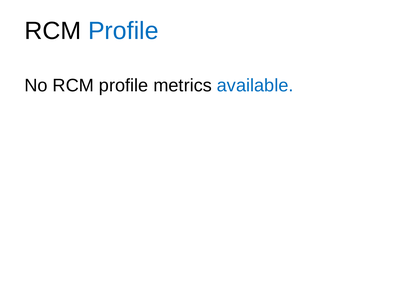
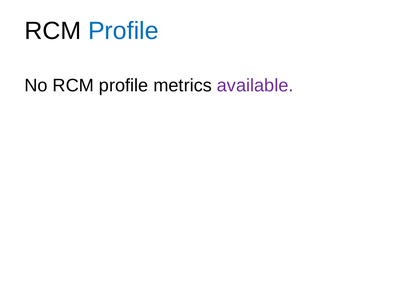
available colour: blue -> purple
